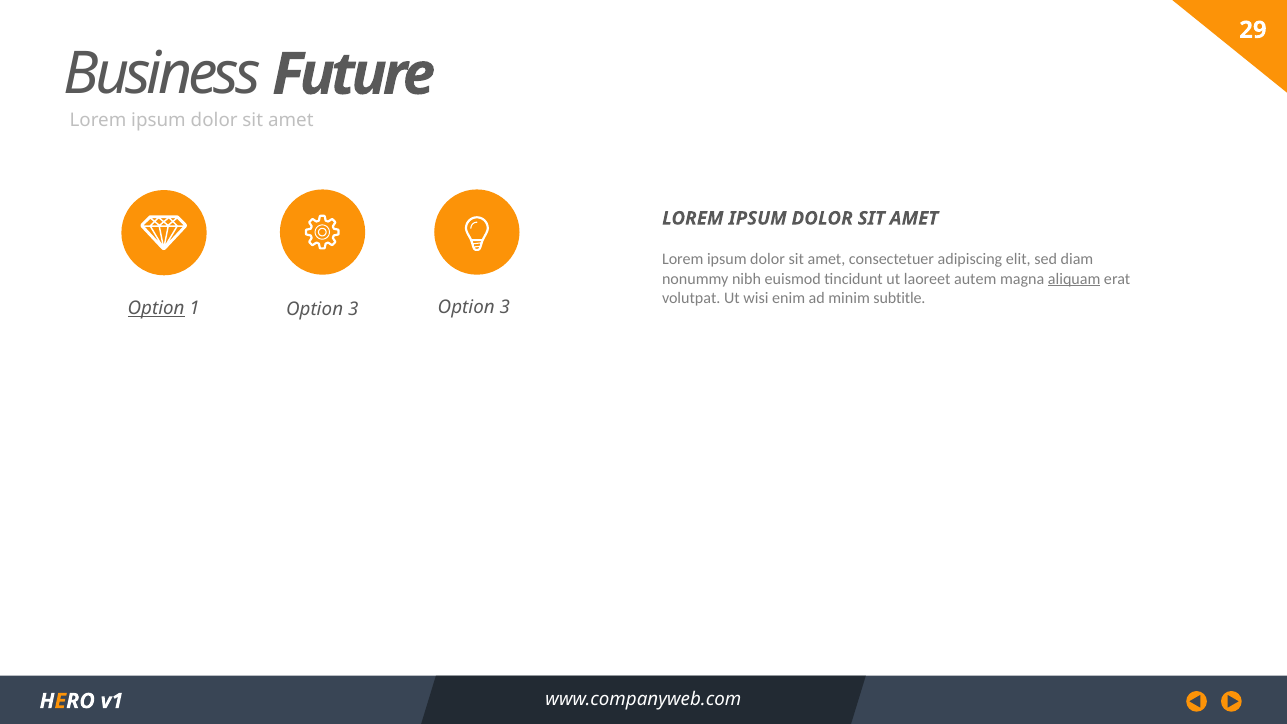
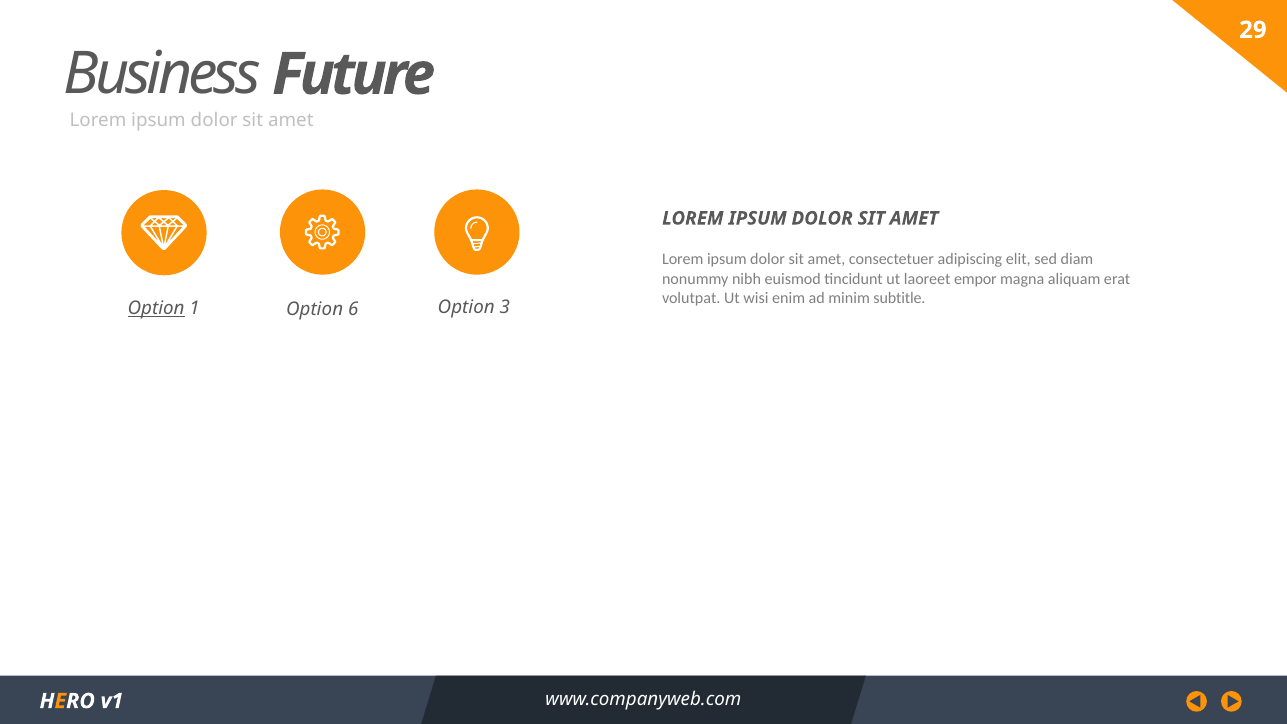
autem: autem -> empor
aliquam underline: present -> none
1 Option 3: 3 -> 6
